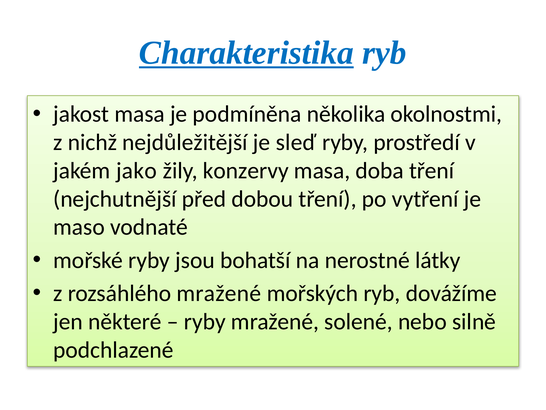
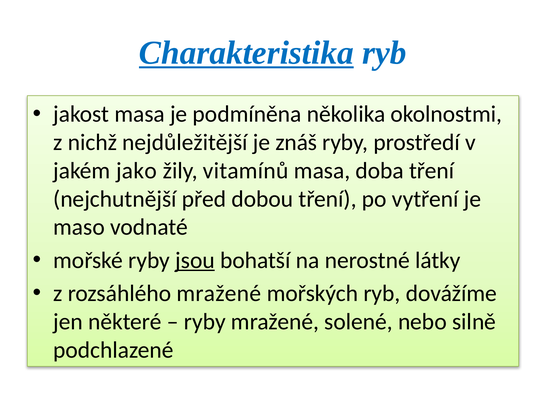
sleď: sleď -> znáš
konzervy: konzervy -> vitamínů
jsou underline: none -> present
